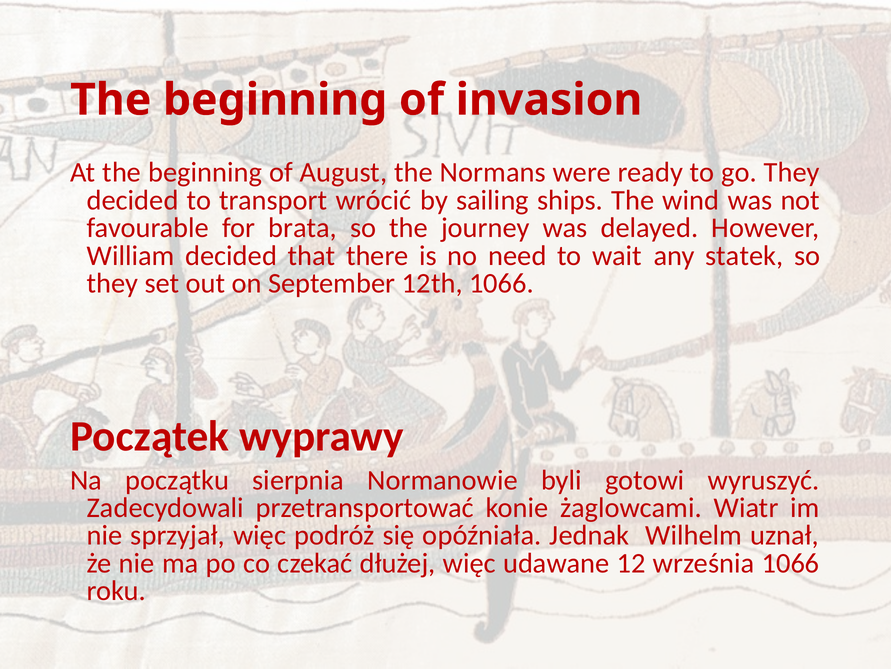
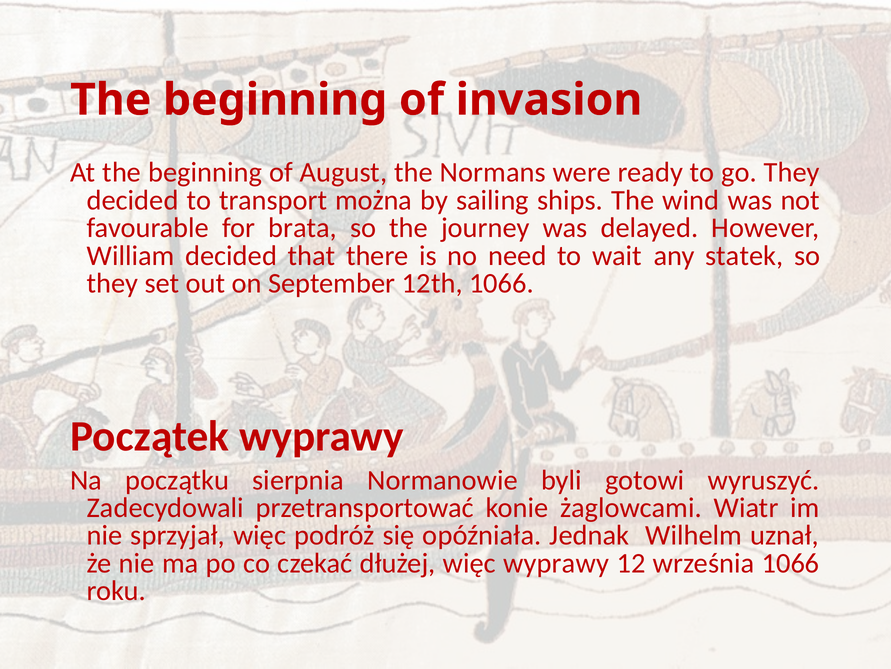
wrócić: wrócić -> można
więc udawane: udawane -> wyprawy
